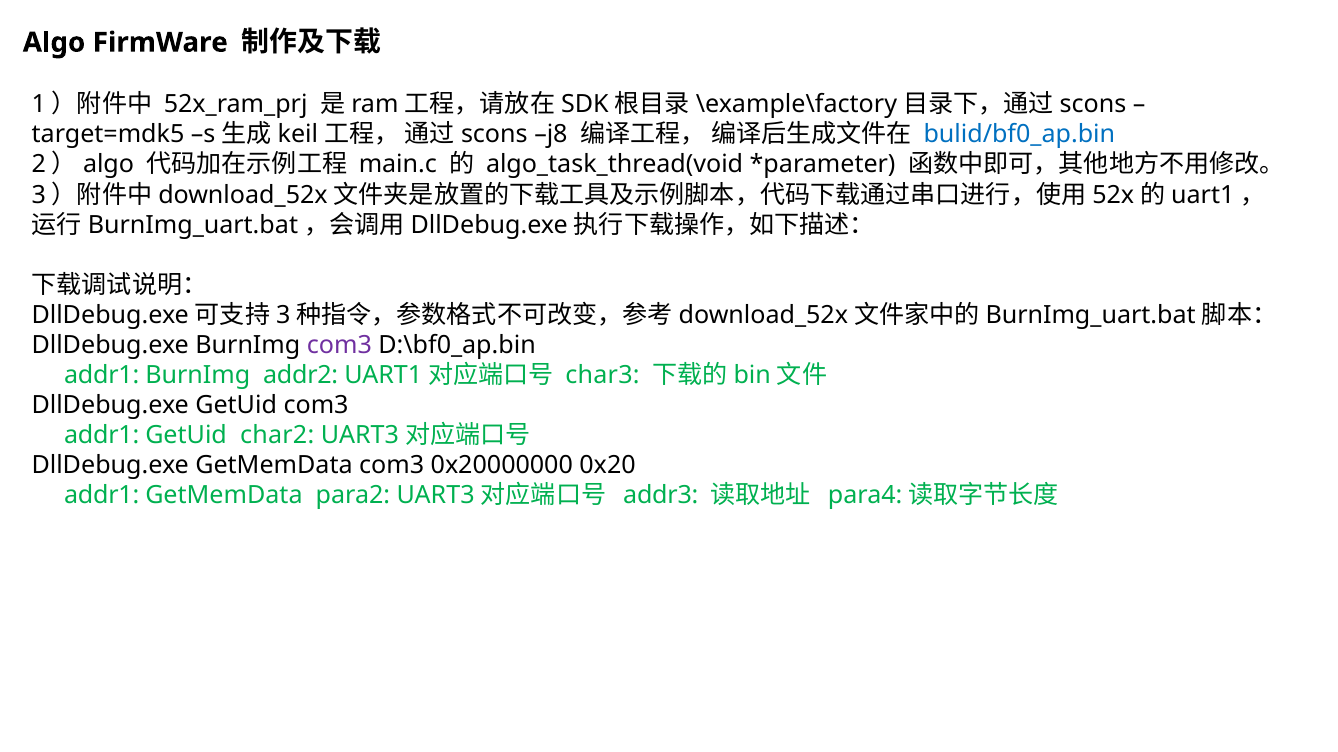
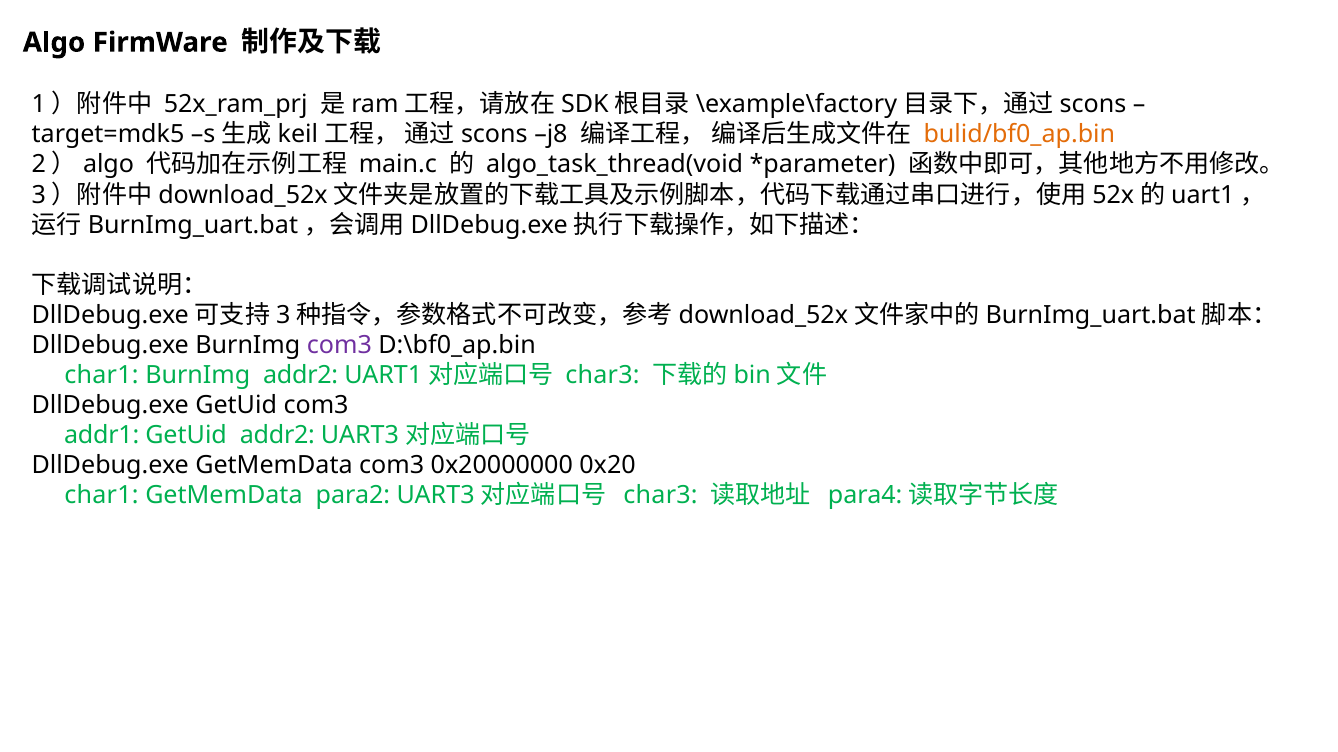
bulid/bf0_ap.bin colour: blue -> orange
addr1 at (102, 376): addr1 -> char1
GetUid char2: char2 -> addr2
addr1 at (102, 496): addr1 -> char1
addr3 at (661, 496): addr3 -> char3
